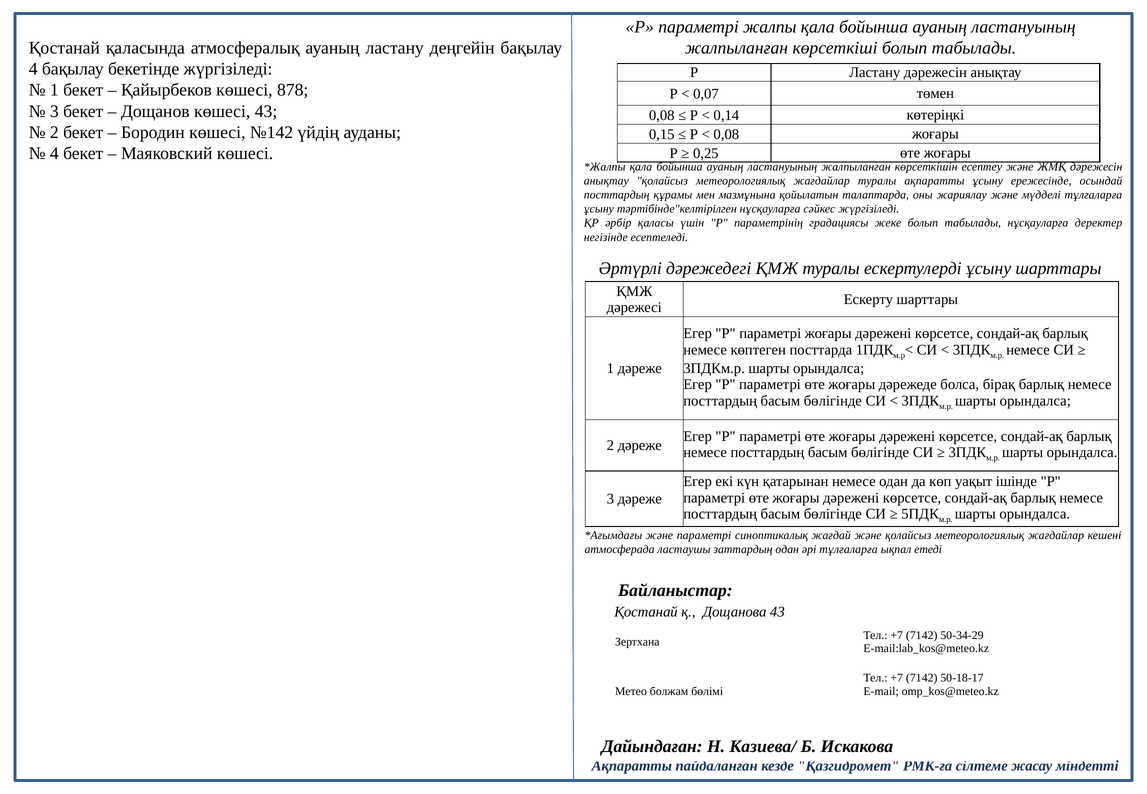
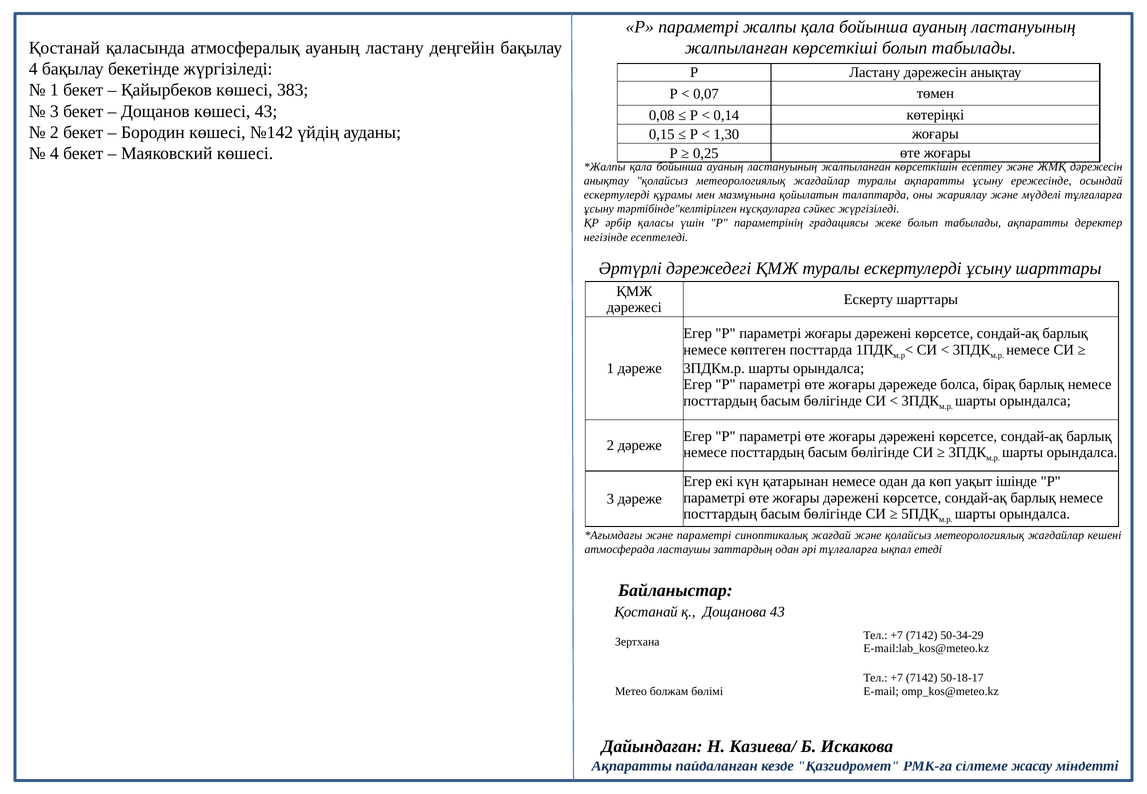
878: 878 -> 383
0,08 at (726, 134): 0,08 -> 1,30
посттардың at (617, 195): посттардың -> ескертулерді
табылады нұсқауларға: нұсқауларға -> ақпаратты
